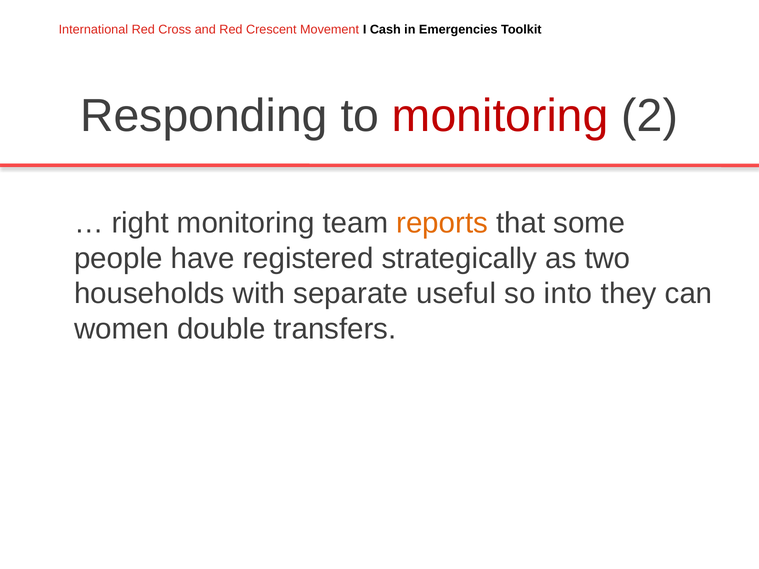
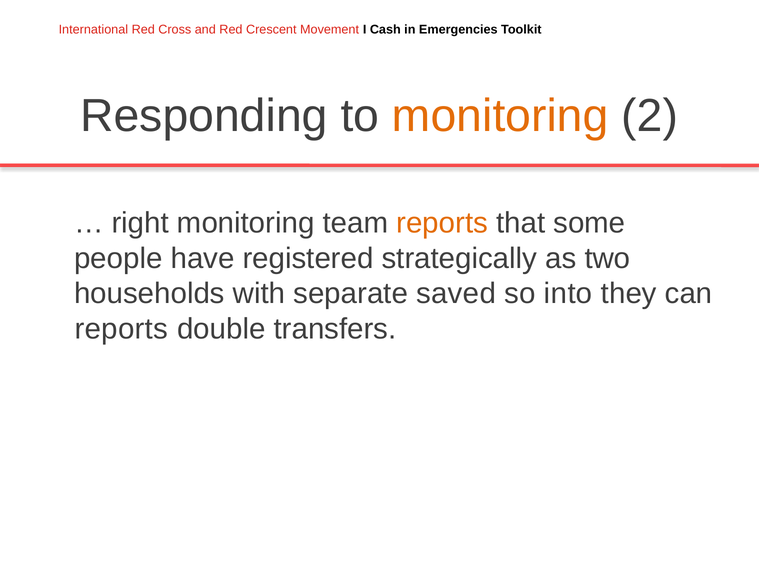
monitoring at (500, 116) colour: red -> orange
useful: useful -> saved
women at (121, 329): women -> reports
